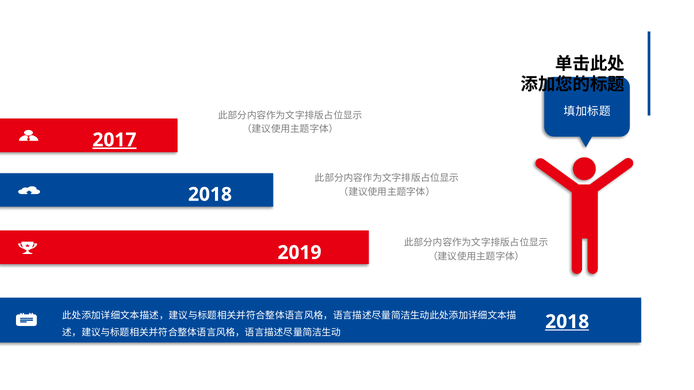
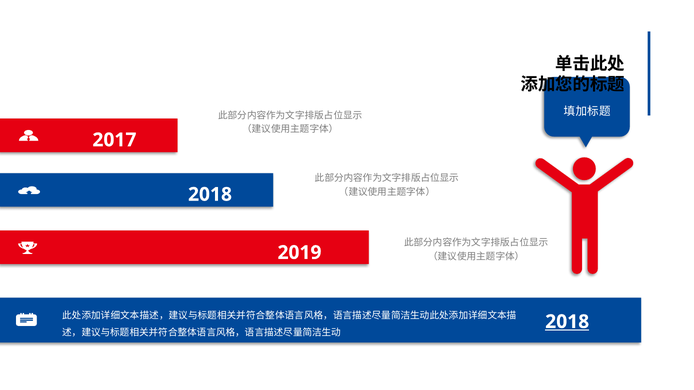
2017 underline: present -> none
